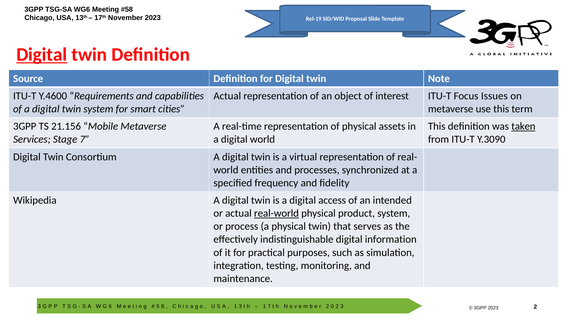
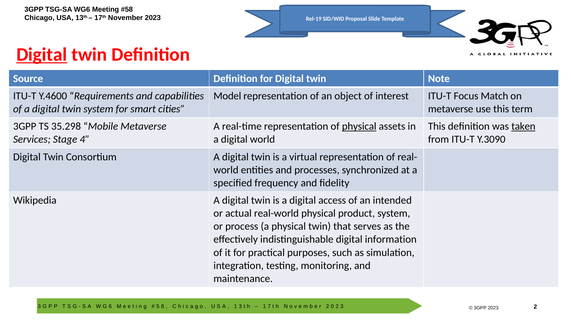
Actual at (227, 96): Actual -> Model
Issues: Issues -> Match
21.156: 21.156 -> 35.298
physical at (359, 126) underline: none -> present
Stage 7: 7 -> 4
real-world underline: present -> none
